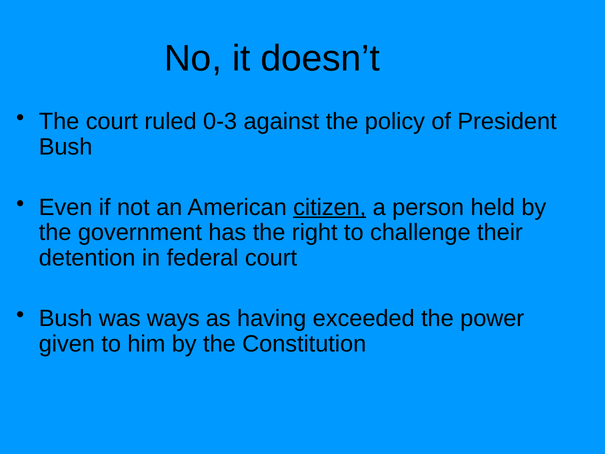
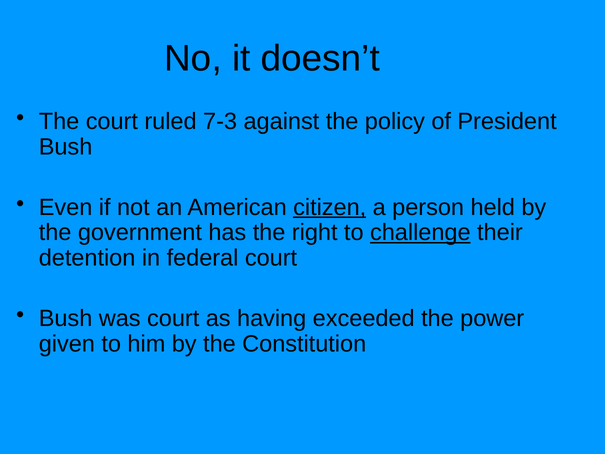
0-3: 0-3 -> 7-3
challenge underline: none -> present
was ways: ways -> court
